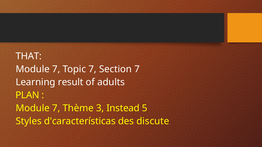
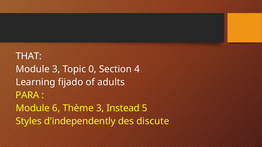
7 at (56, 69): 7 -> 3
Topic 7: 7 -> 0
Section 7: 7 -> 4
result: result -> fijado
PLAN: PLAN -> PARA
7 at (56, 109): 7 -> 6
d'características: d'características -> d'independently
